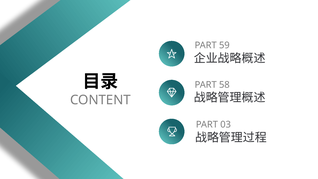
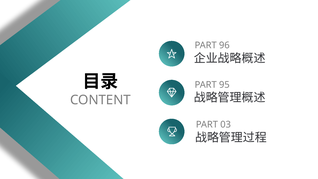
59: 59 -> 96
58: 58 -> 95
